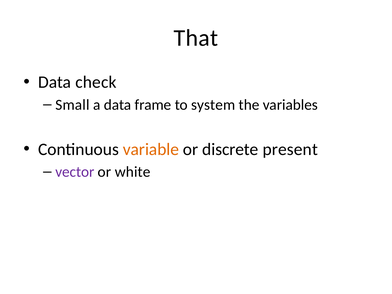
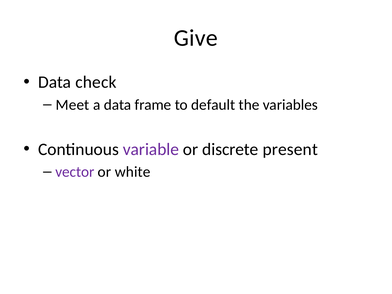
That: That -> Give
Small: Small -> Meet
system: system -> default
variable colour: orange -> purple
